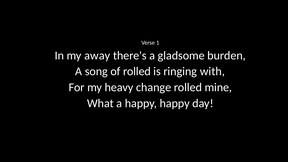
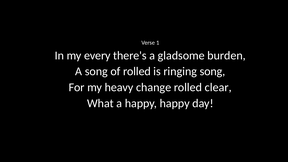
away: away -> every
ringing with: with -> song
mine: mine -> clear
